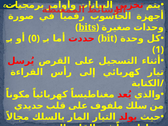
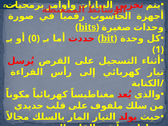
bit underline: none -> present
